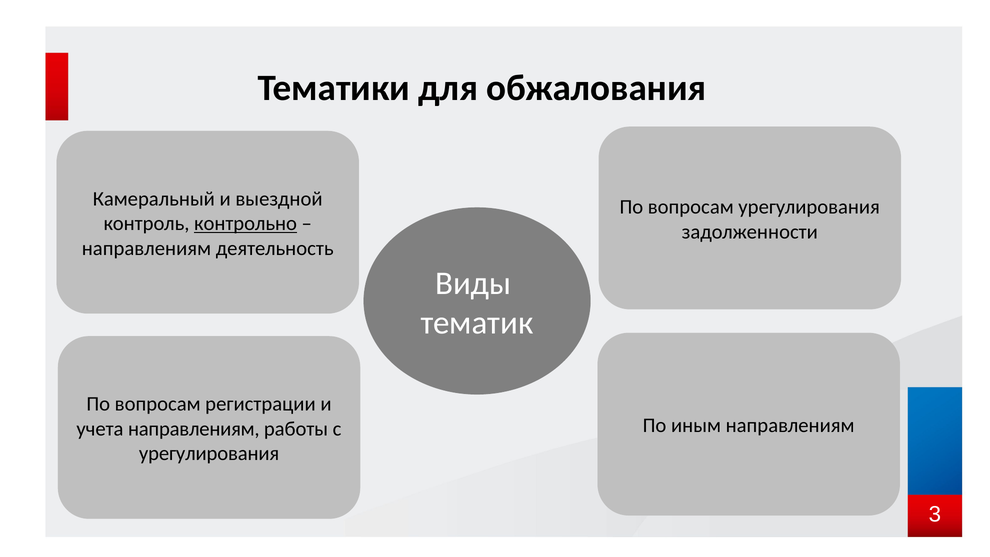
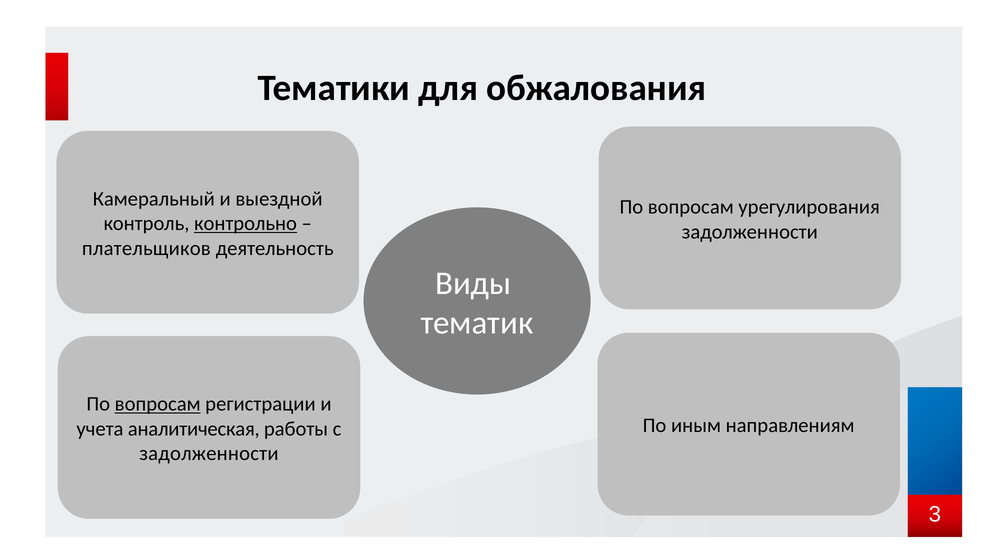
направлениям at (146, 248): направлениям -> плательщиков
вопросам at (158, 404) underline: none -> present
учета направлениям: направлениям -> аналитическая
урегулирования at (209, 454): урегулирования -> задолженности
